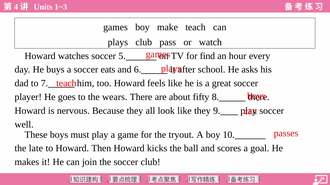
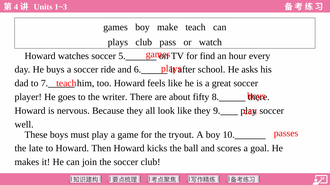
eats: eats -> ride
wears: wears -> writer
